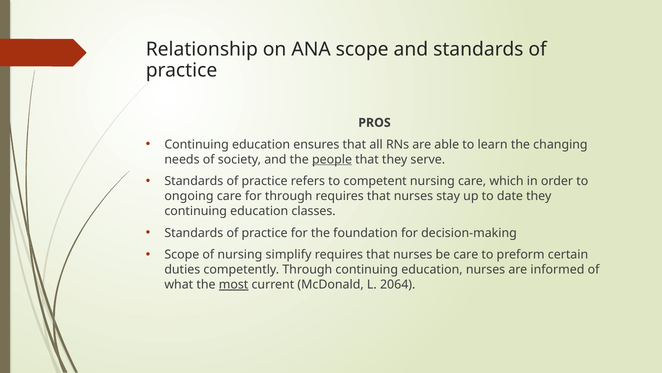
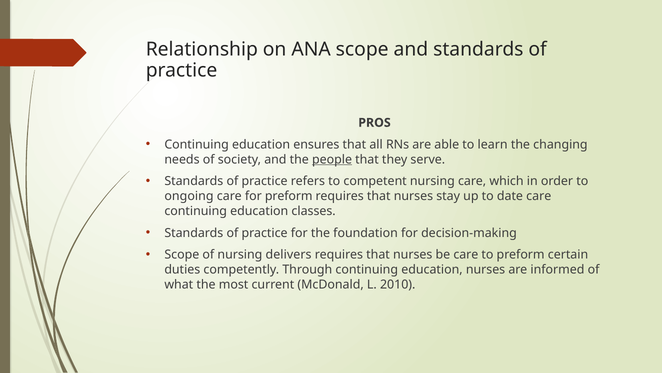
for through: through -> preform
date they: they -> care
simplify: simplify -> delivers
most underline: present -> none
2064: 2064 -> 2010
